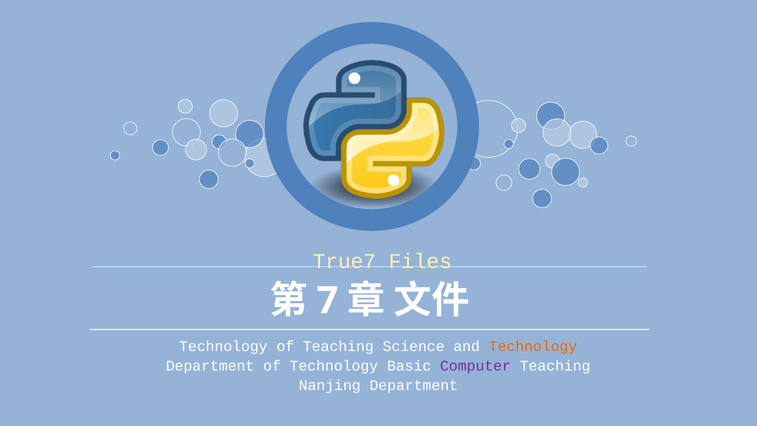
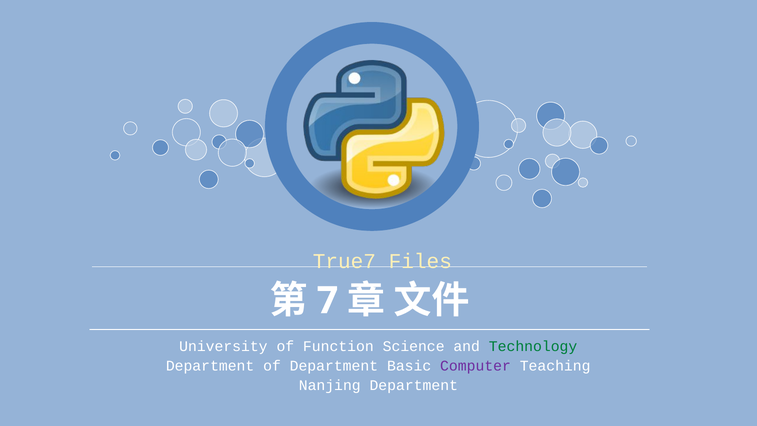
Technology at (223, 346): Technology -> University
of Teaching: Teaching -> Function
Technology at (533, 346) colour: orange -> green
of Technology: Technology -> Department
